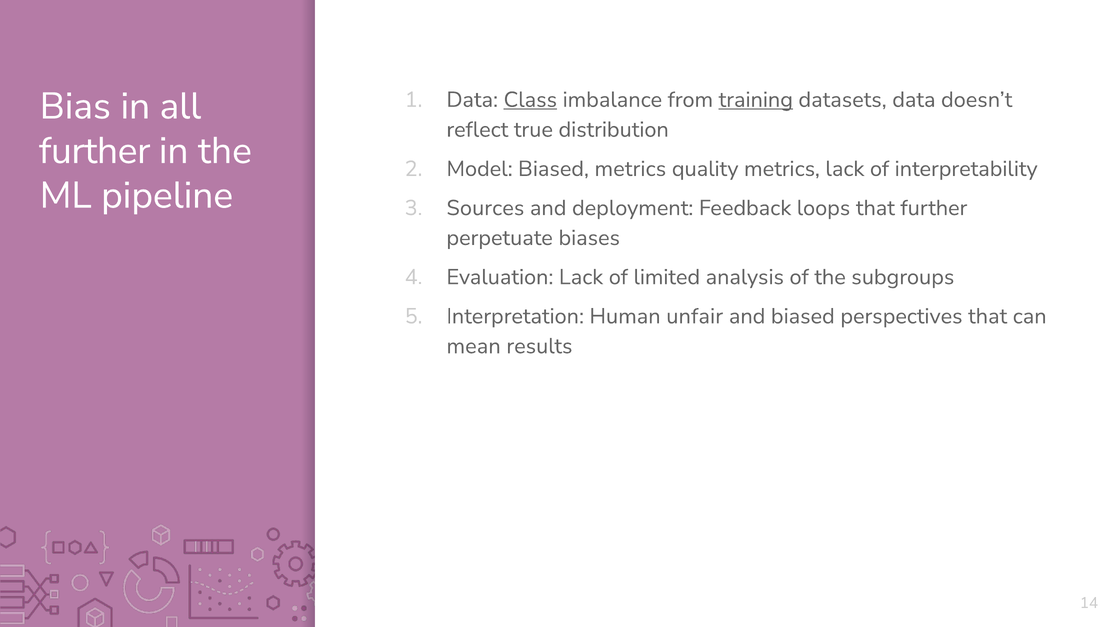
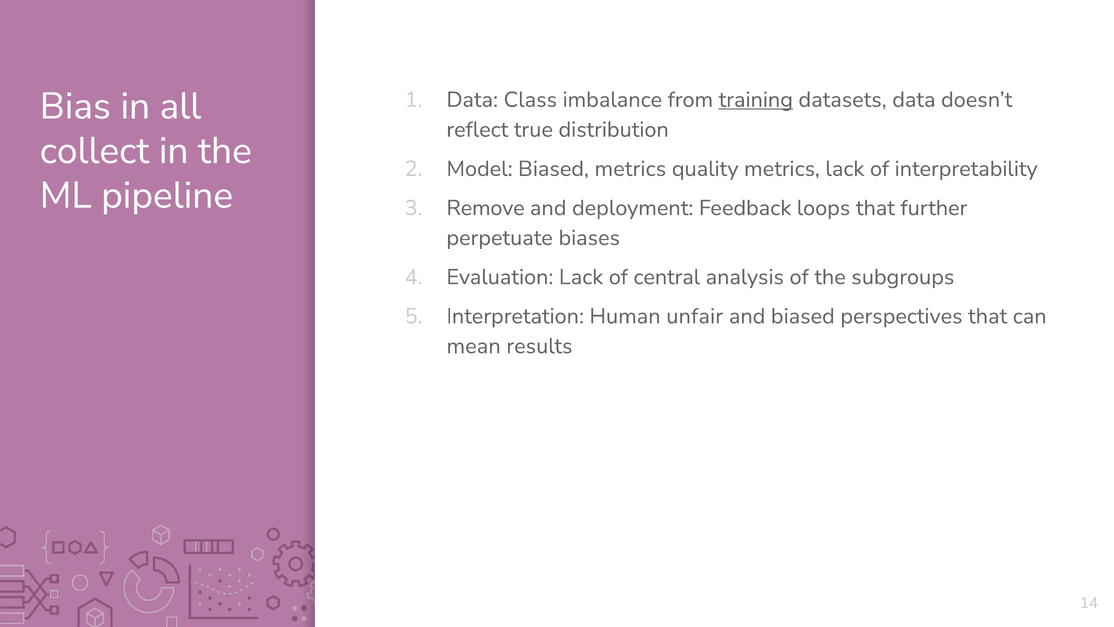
Class underline: present -> none
further at (95, 151): further -> collect
Sources: Sources -> Remove
limited: limited -> central
